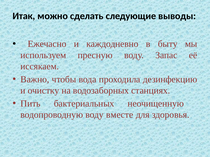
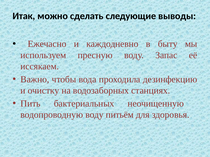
вместе: вместе -> питьём
